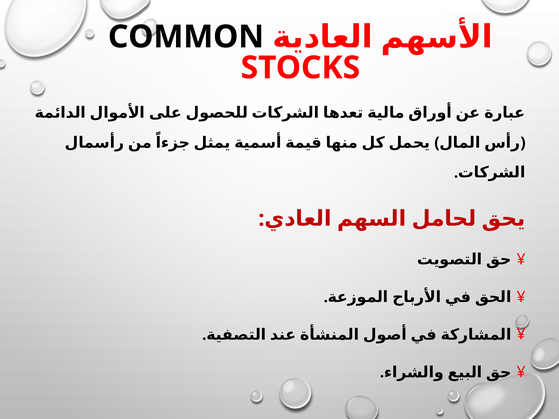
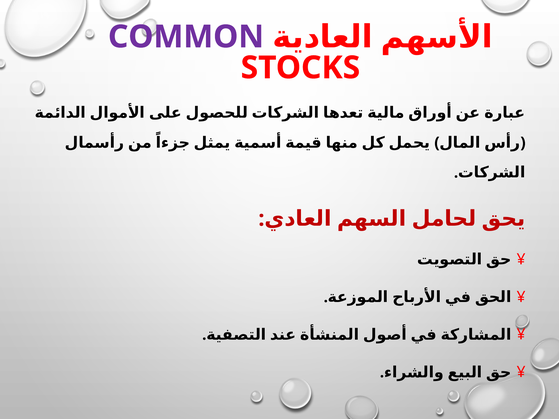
COMMON colour: black -> purple
